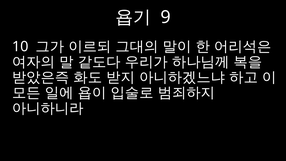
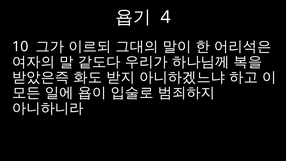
9: 9 -> 4
